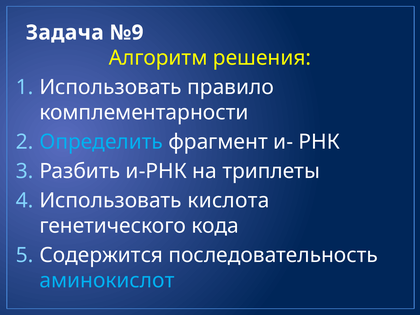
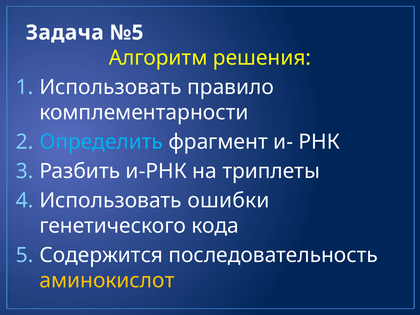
№9: №9 -> №5
кислота: кислота -> ошибки
аминокислот colour: light blue -> yellow
